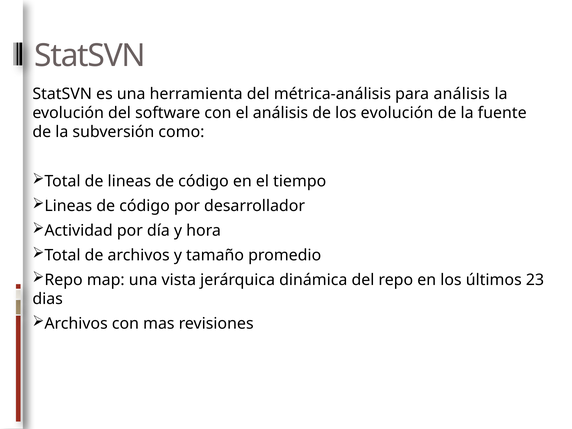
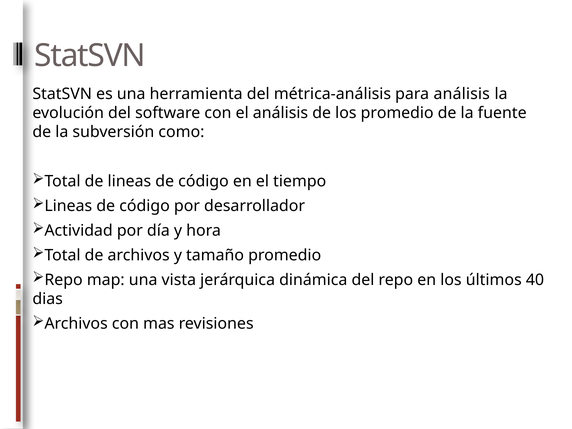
los evolución: evolución -> promedio
23: 23 -> 40
